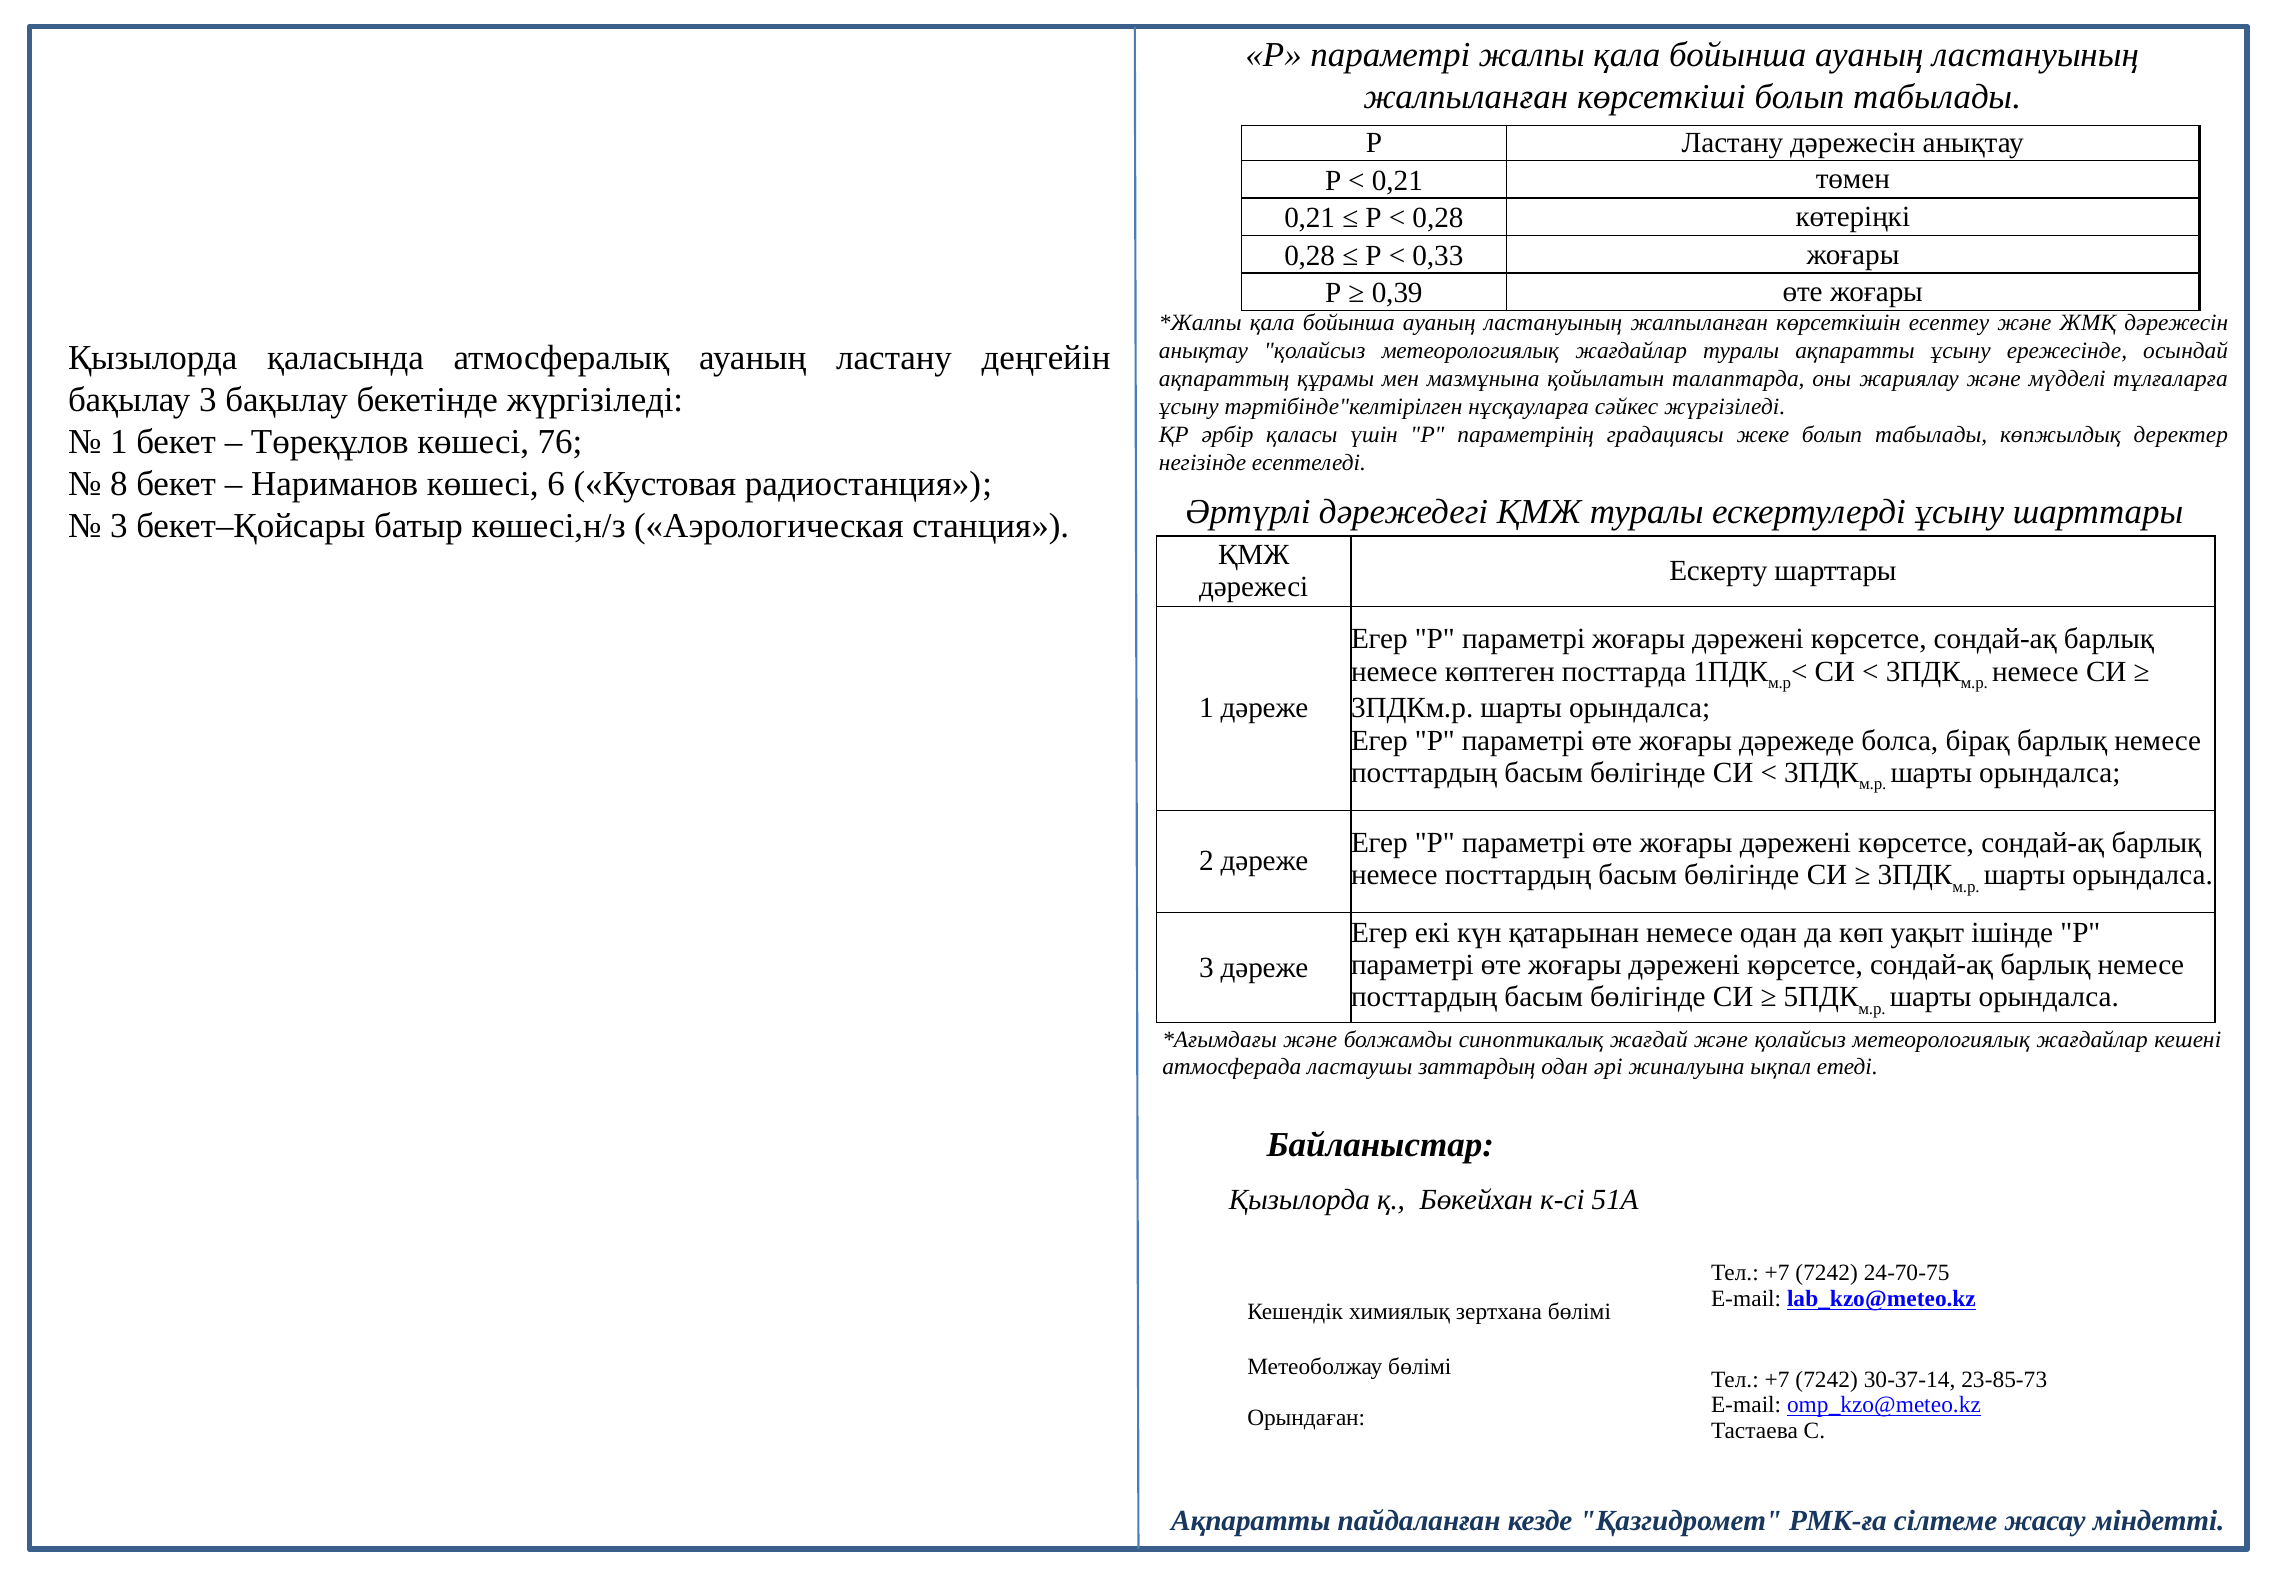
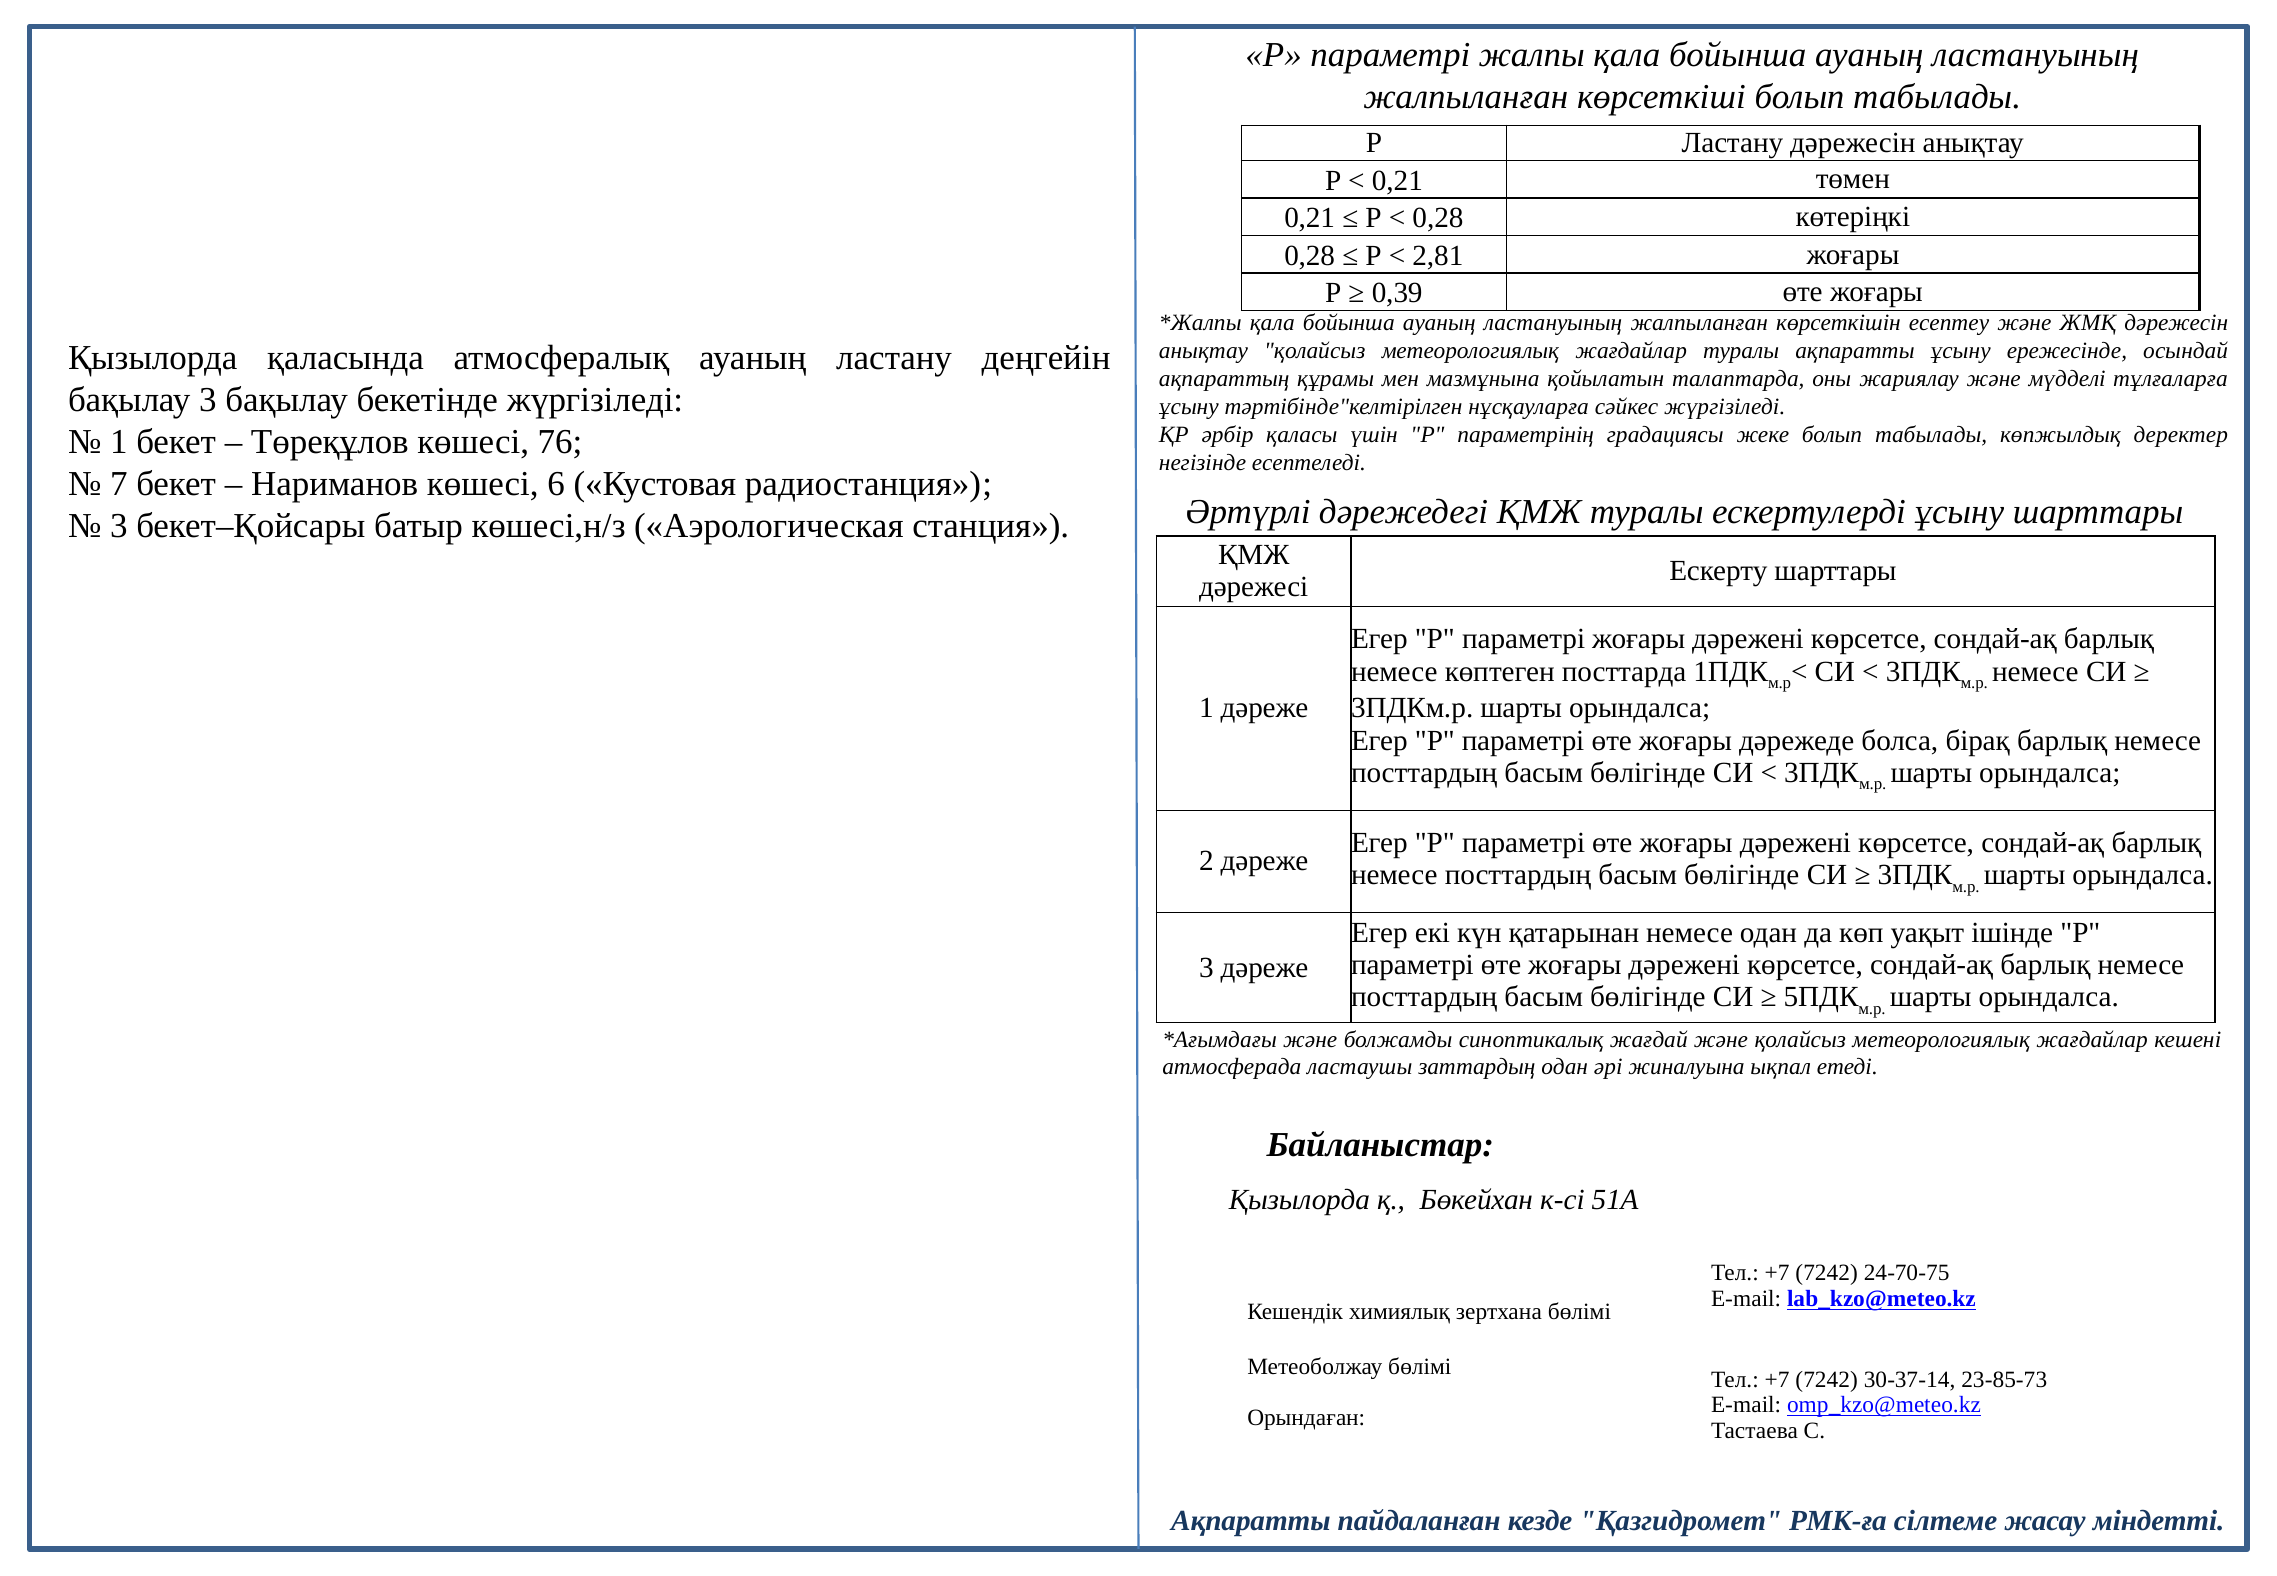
0,33: 0,33 -> 2,81
8: 8 -> 7
